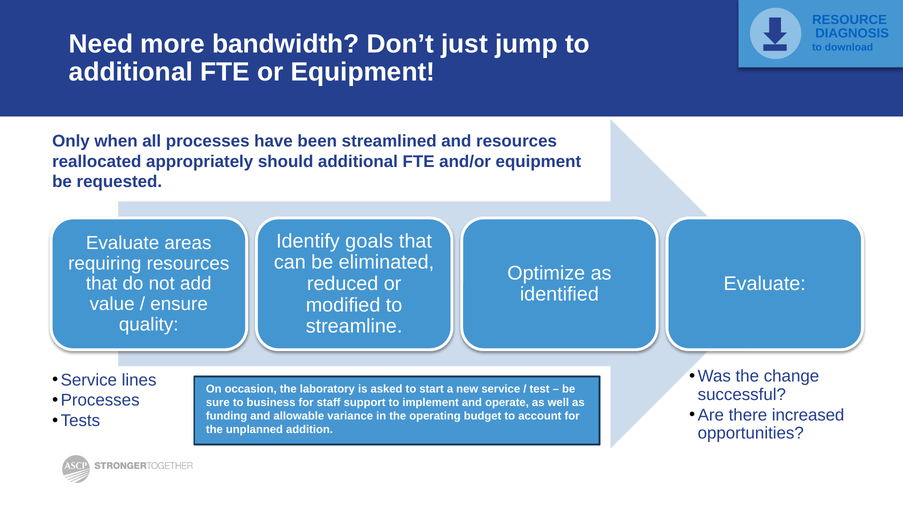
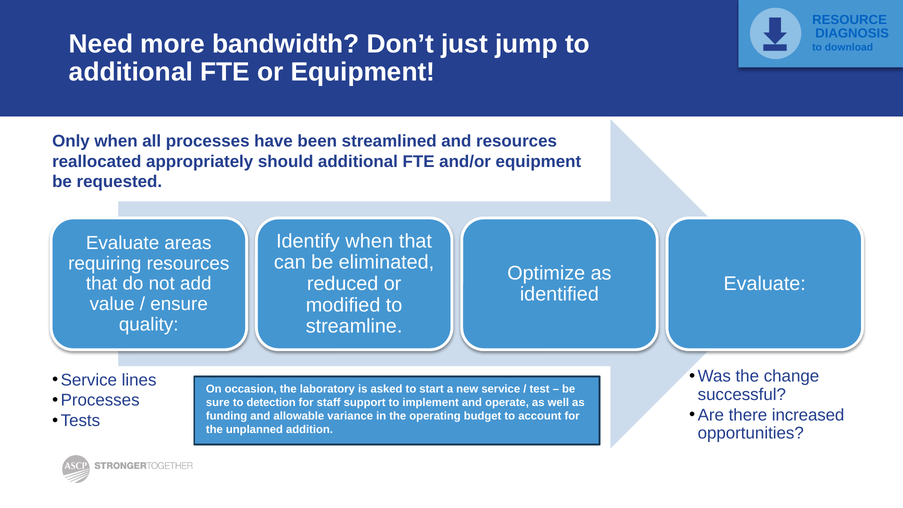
Identify goals: goals -> when
business: business -> detection
